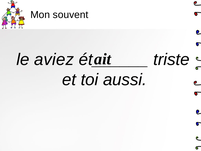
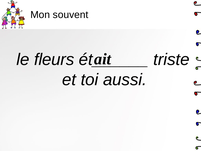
aviez: aviez -> fleurs
